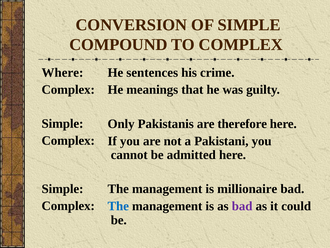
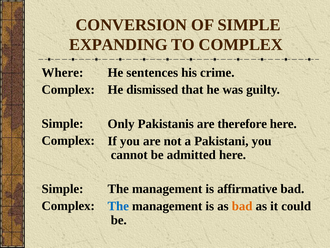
COMPOUND: COMPOUND -> EXPANDING
meanings: meanings -> dismissed
millionaire: millionaire -> affirmative
bad at (242, 206) colour: purple -> orange
